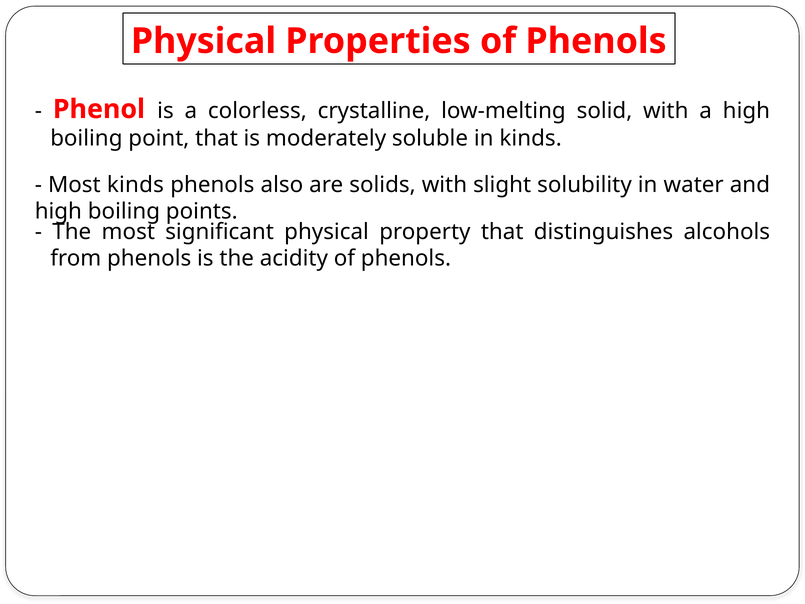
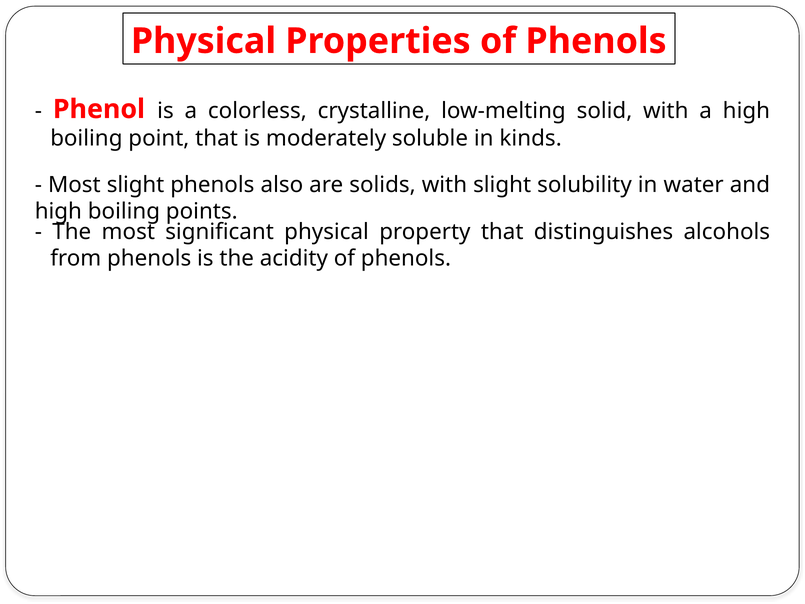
Most kinds: kinds -> slight
